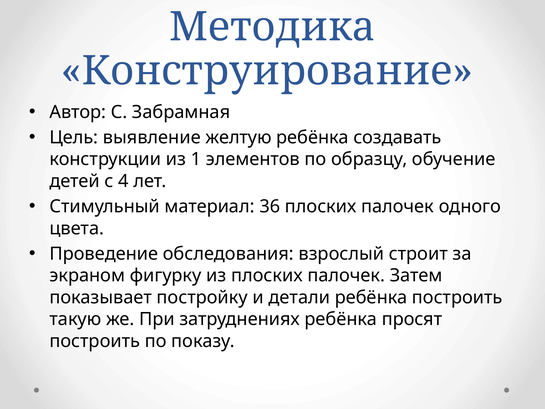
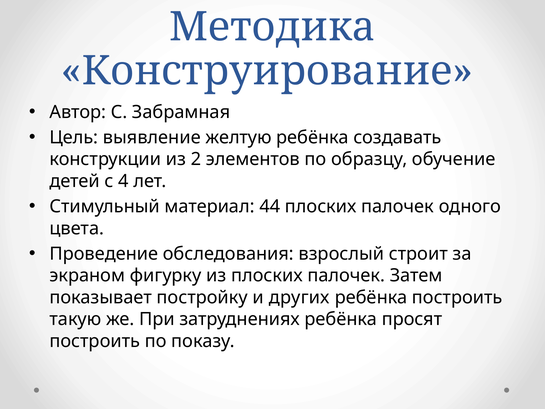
1: 1 -> 2
36: 36 -> 44
детали: детали -> других
